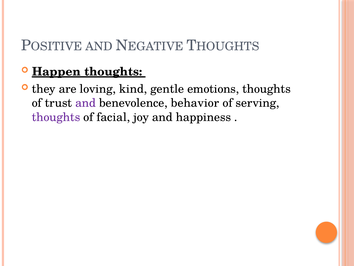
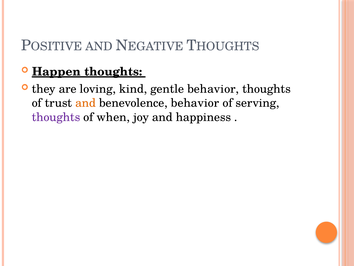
gentle emotions: emotions -> behavior
and at (86, 103) colour: purple -> orange
facial: facial -> when
